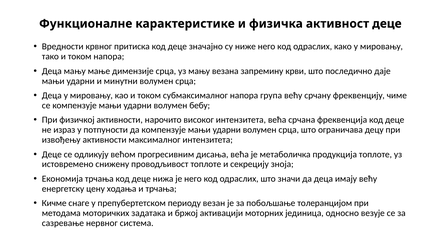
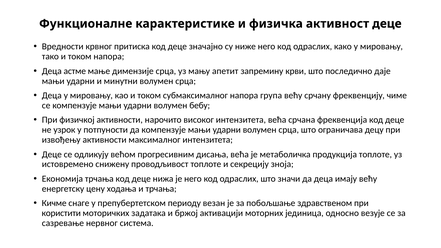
Деца мању: мању -> астме
везана: везана -> апетит
израз: израз -> узрок
толеранцијом: толеранцијом -> здравственом
методама: методама -> користити
